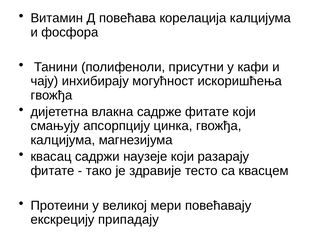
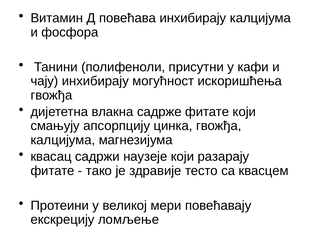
повећава корелација: корелација -> инхибирају
припадају: припадају -> ломљење
